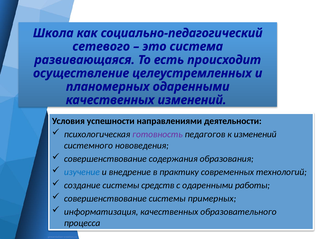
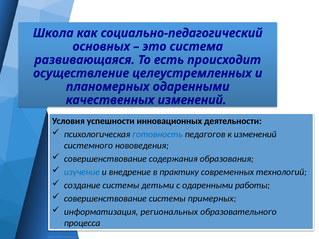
сетевого: сетевого -> основных
направлениями: направлениями -> инновационных
готовность colour: purple -> blue
средств: средств -> детьми
информатизация качественных: качественных -> региональных
